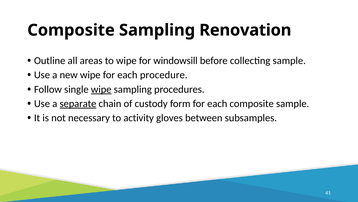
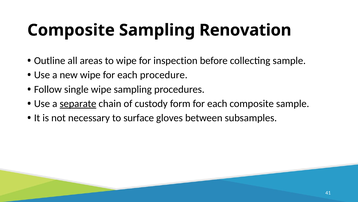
windowsill: windowsill -> inspection
wipe at (101, 89) underline: present -> none
activity: activity -> surface
